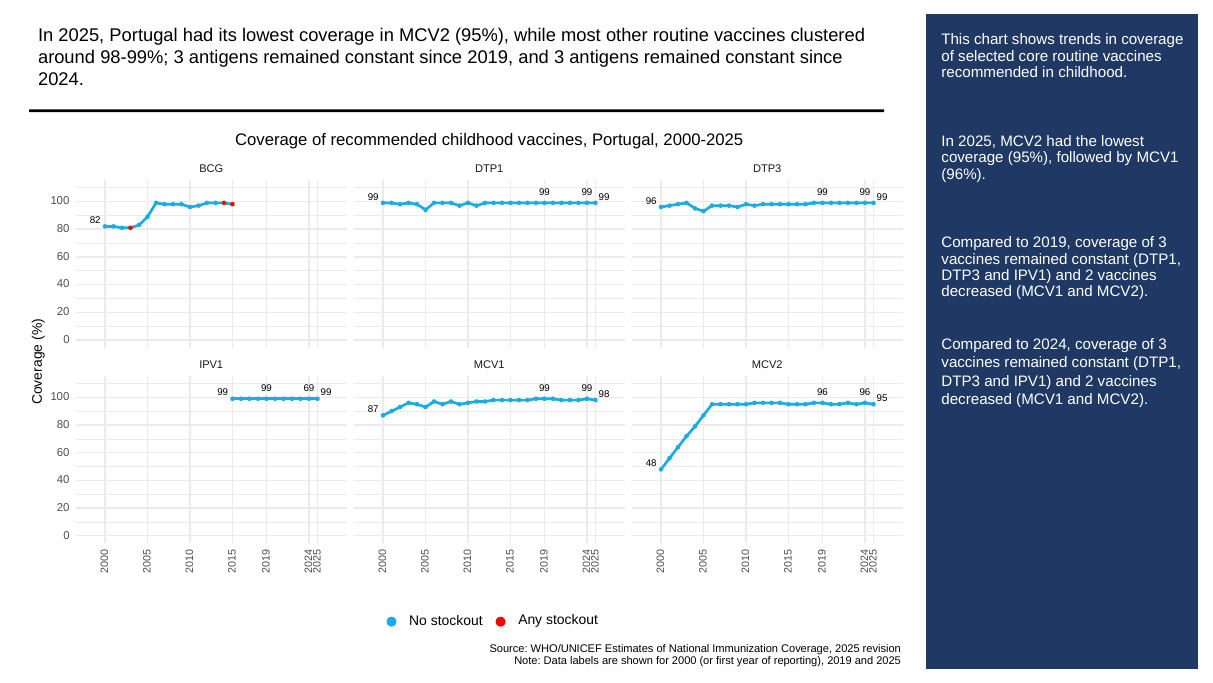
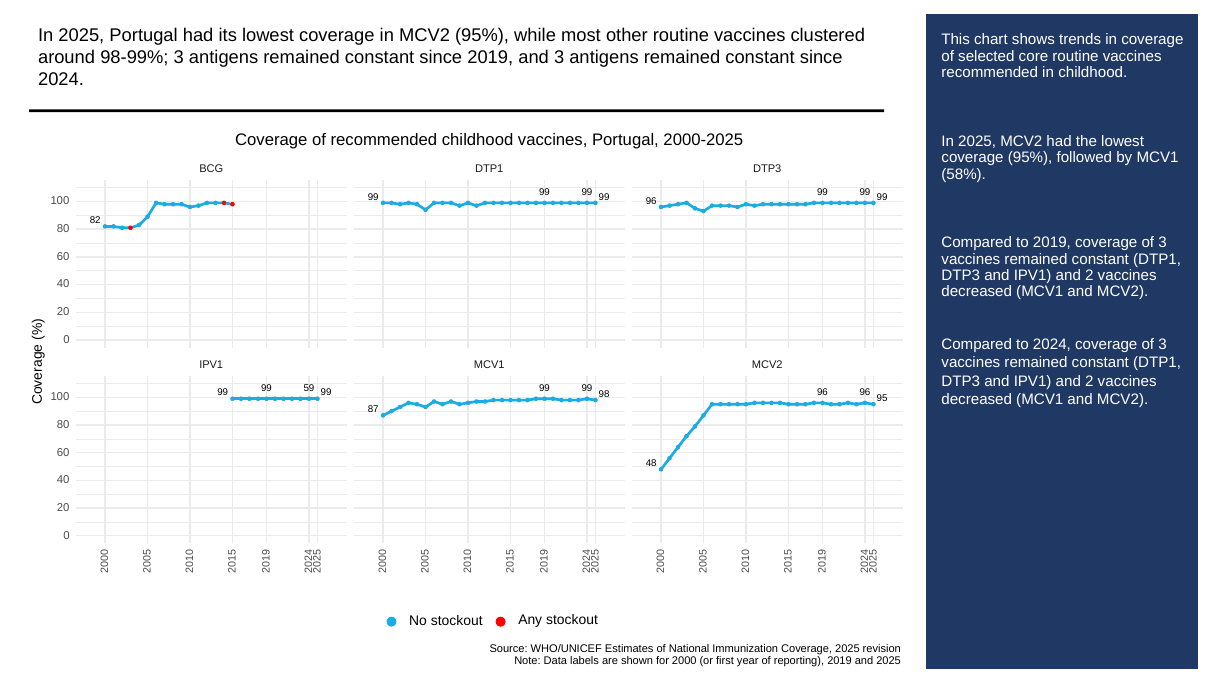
96%: 96% -> 58%
69: 69 -> 59
